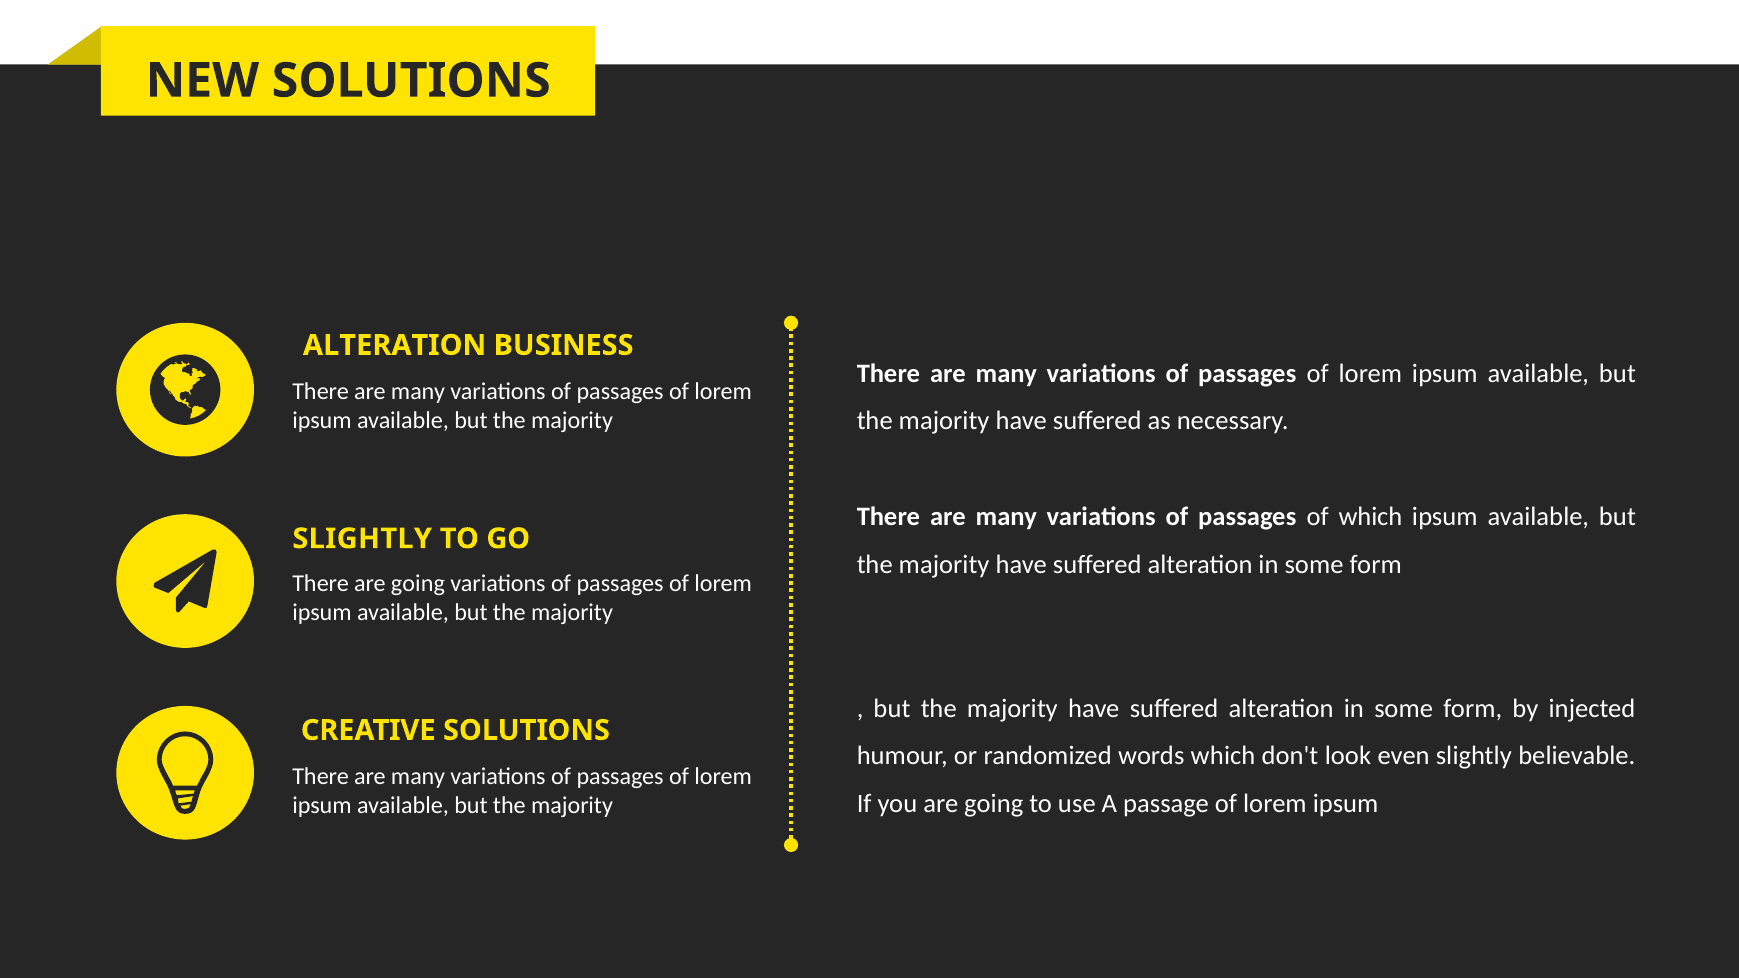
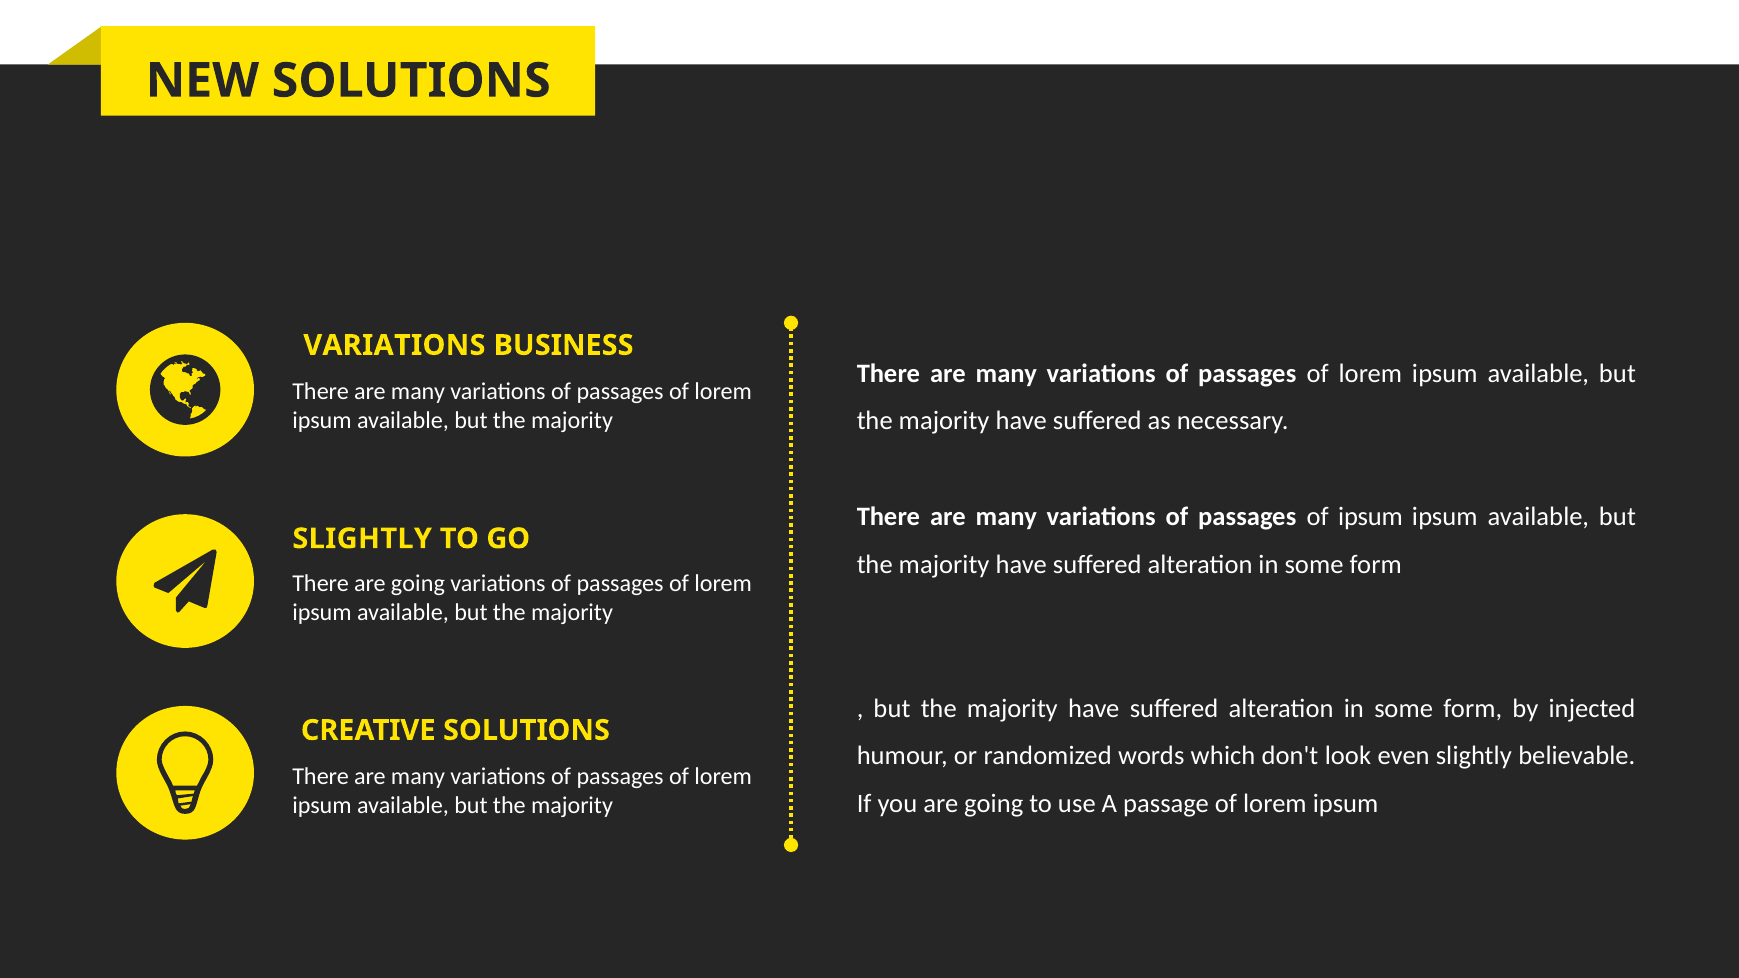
ALTERATION at (395, 345): ALTERATION -> VARIATIONS
of which: which -> ipsum
